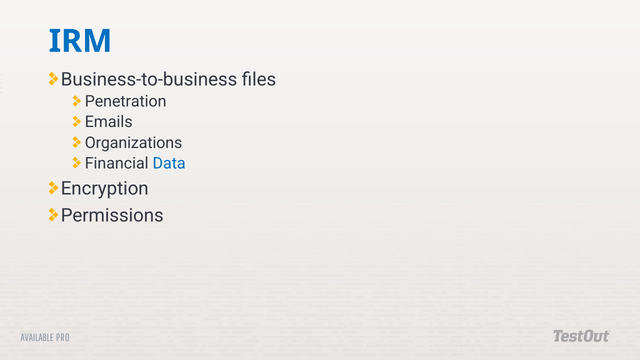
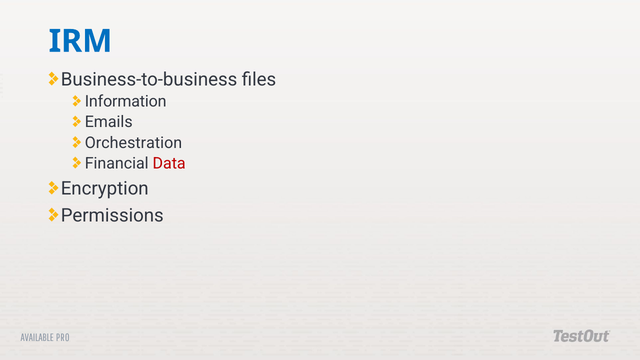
Penetration: Penetration -> Information
Organizations: Organizations -> Orchestration
Data colour: blue -> red
